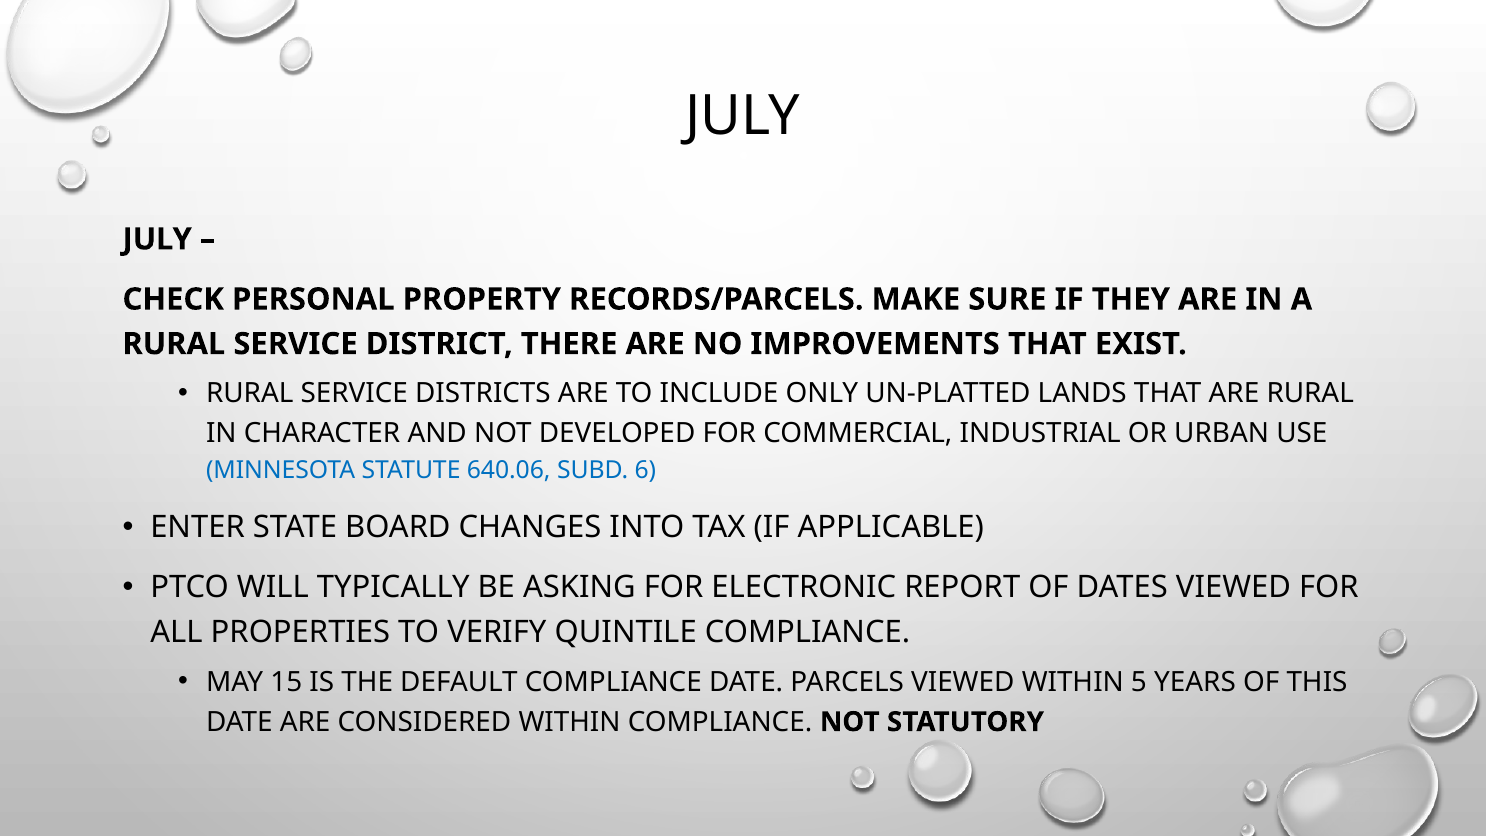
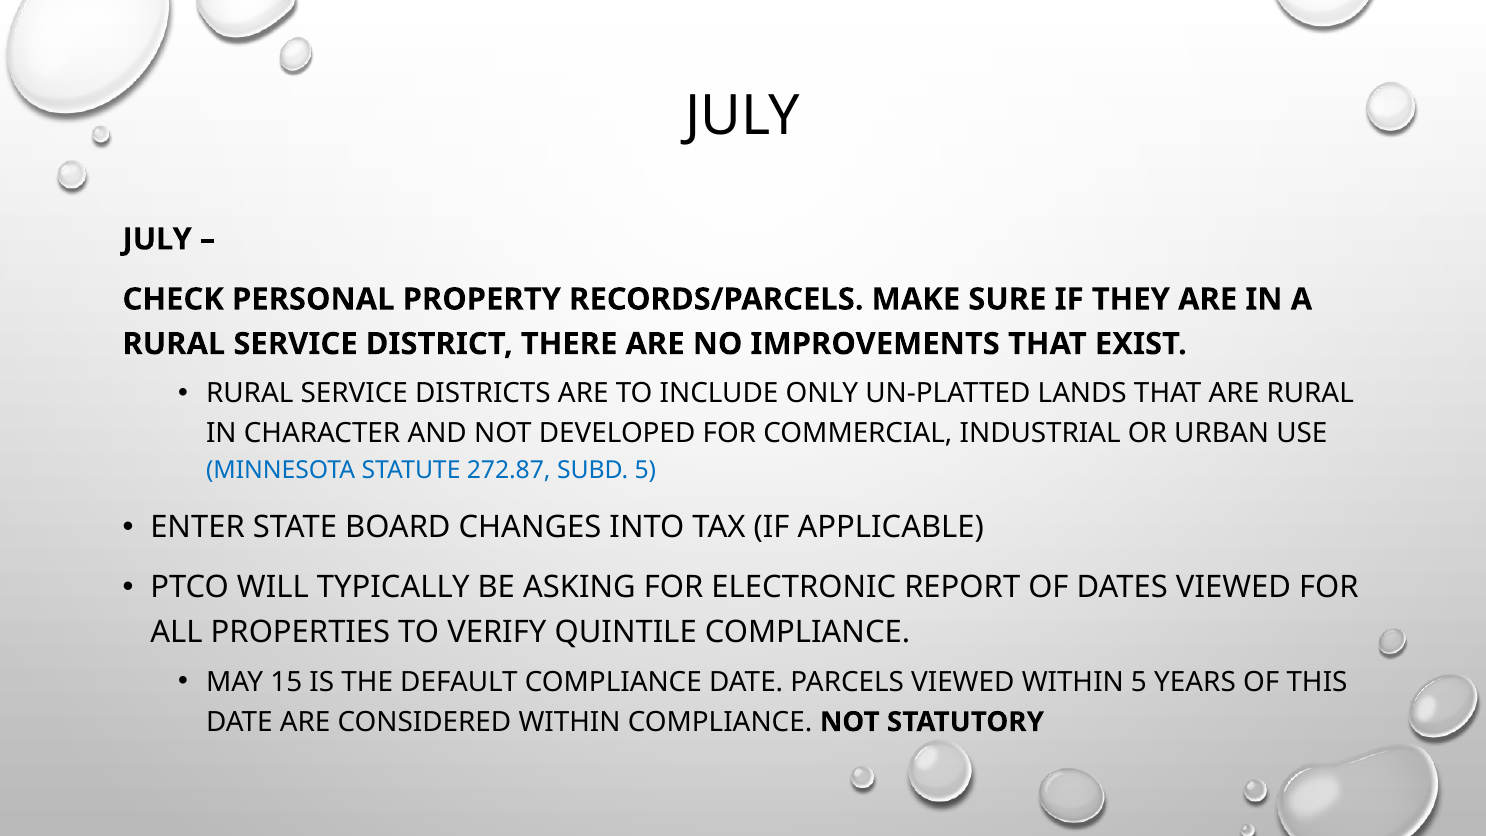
640.06: 640.06 -> 272.87
SUBD 6: 6 -> 5
